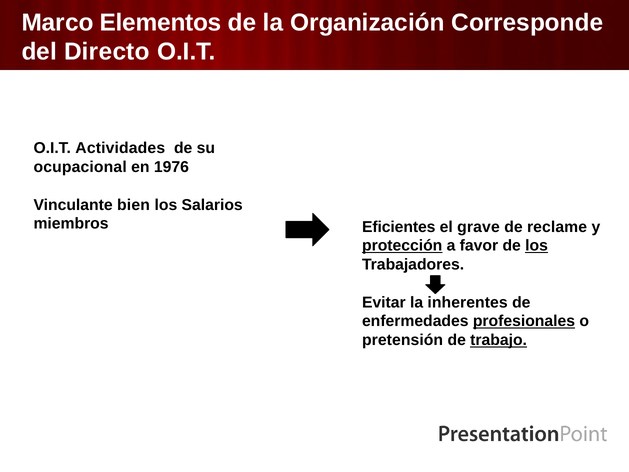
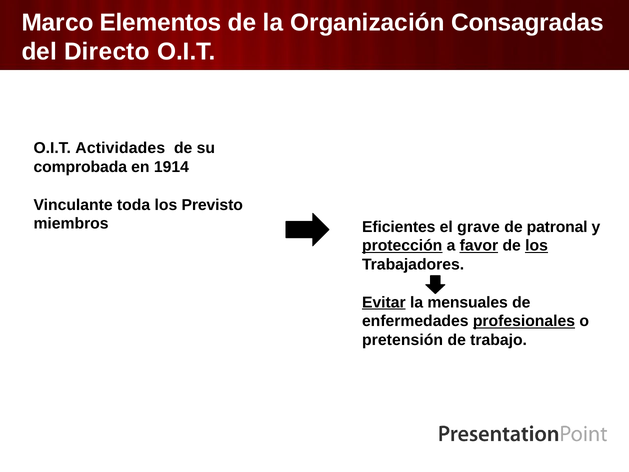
Corresponde: Corresponde -> Consagradas
ocupacional: ocupacional -> comprobada
1976: 1976 -> 1914
bien: bien -> toda
Salarios: Salarios -> Previsto
reclame: reclame -> patronal
favor underline: none -> present
Evitar underline: none -> present
inherentes: inherentes -> mensuales
trabajo underline: present -> none
